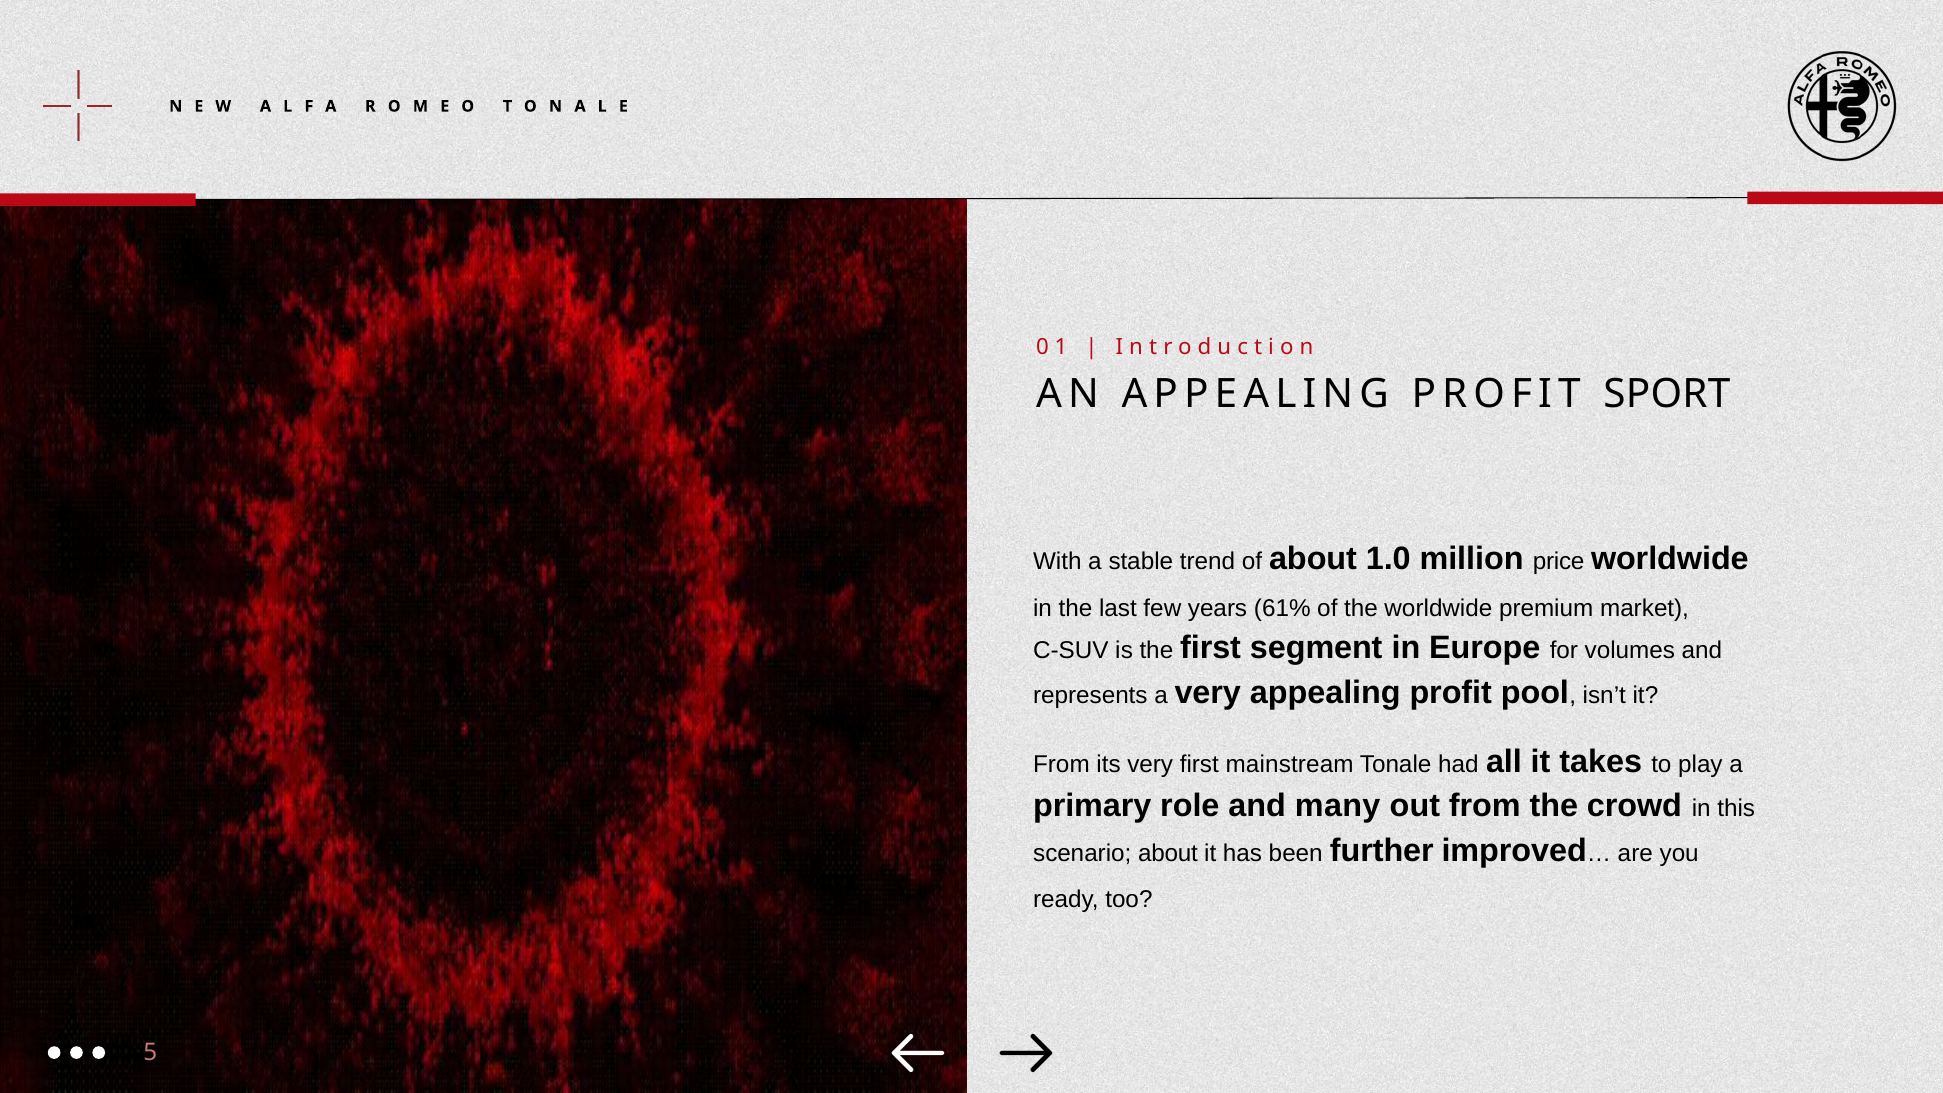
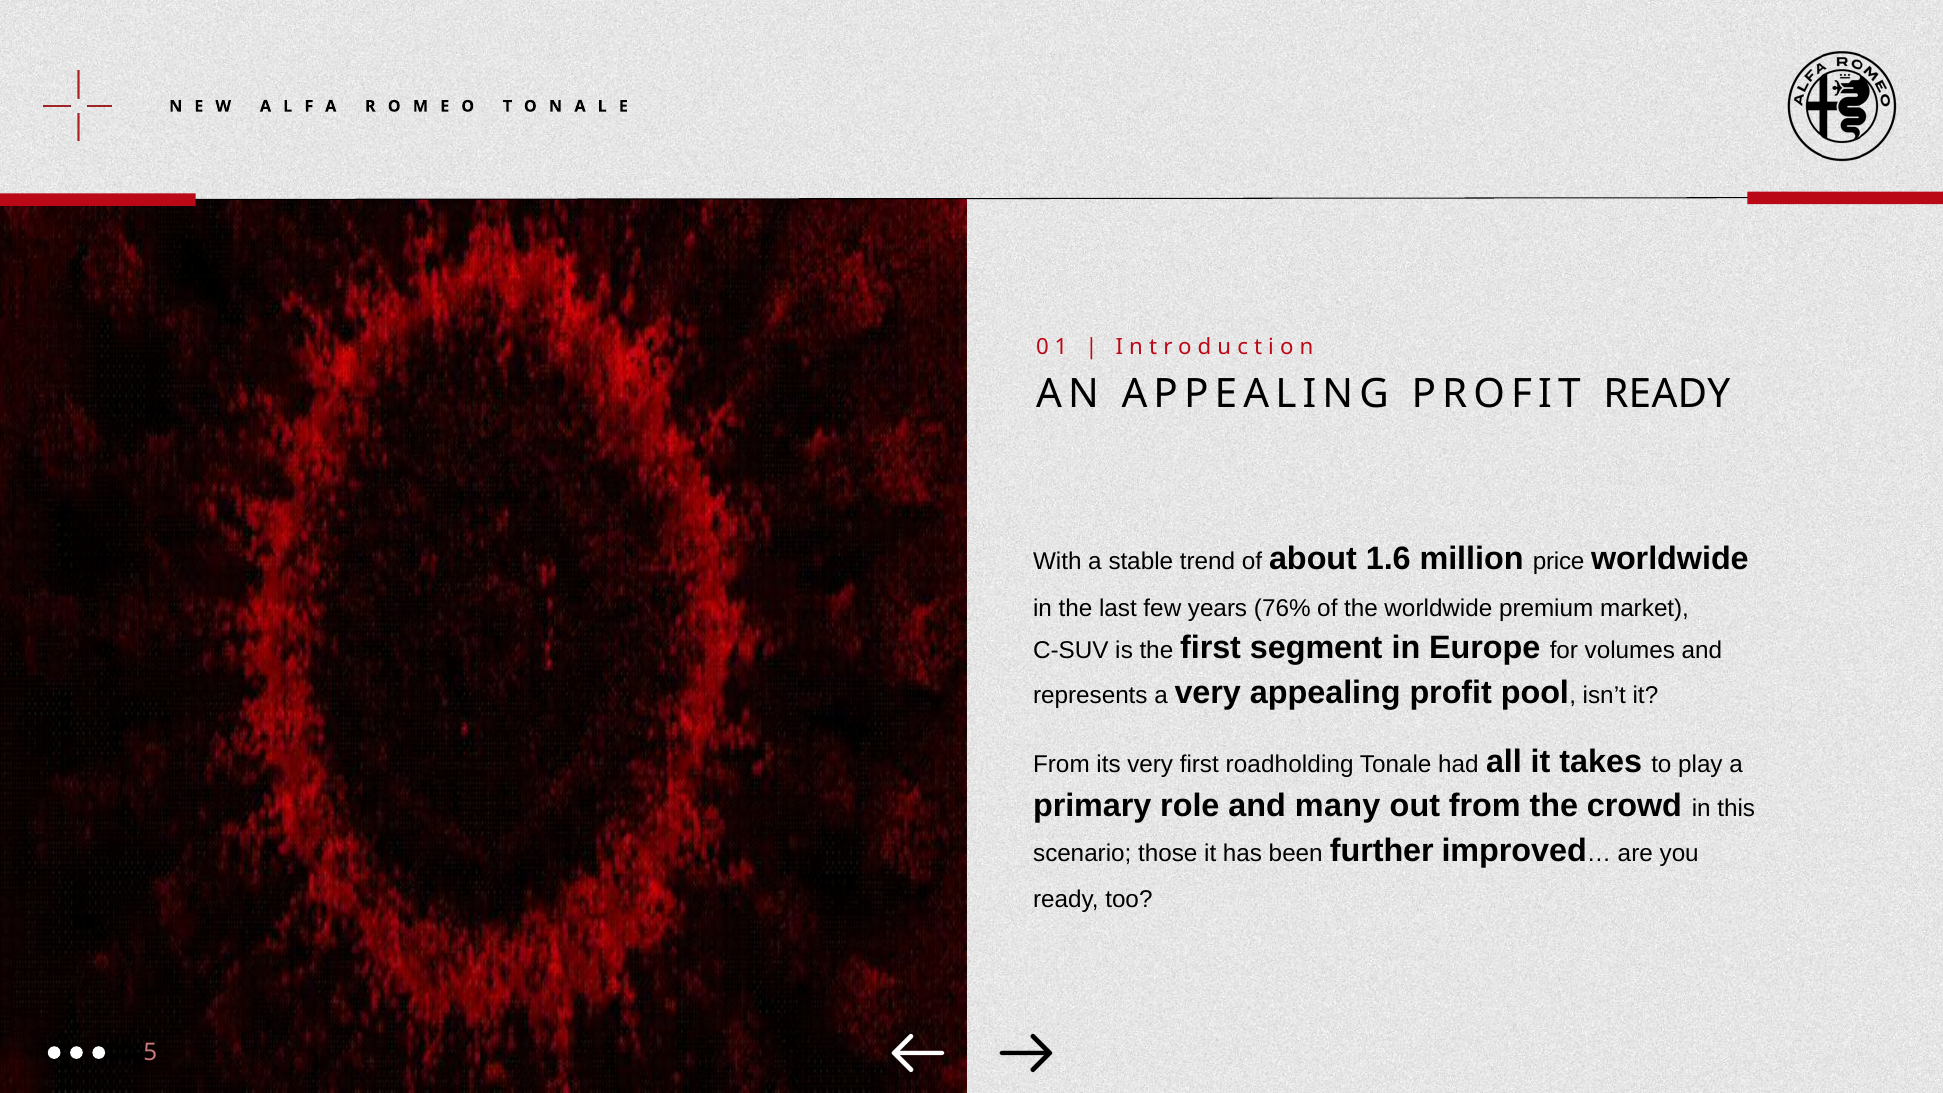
PROFIT SPORT: SPORT -> READY
1.0: 1.0 -> 1.6
61%: 61% -> 76%
mainstream: mainstream -> roadholding
scenario about: about -> those
